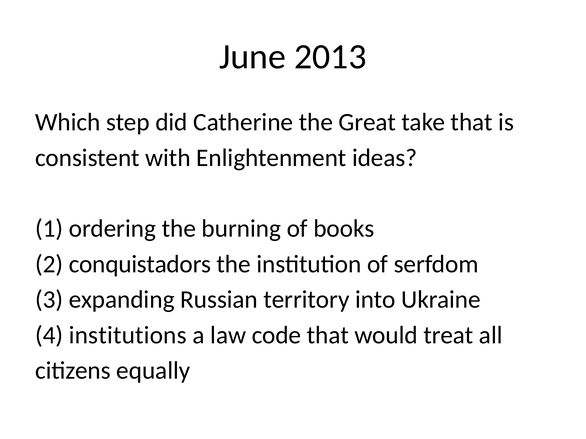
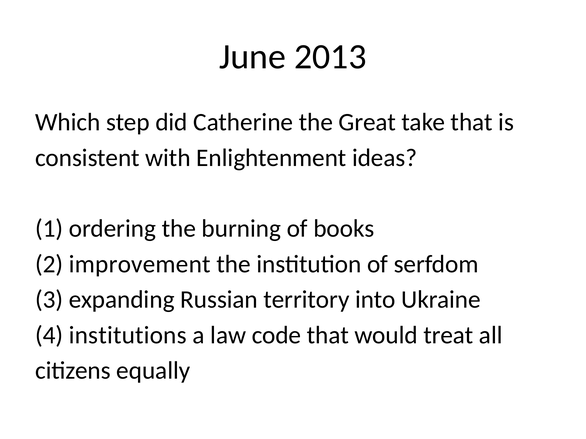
conquistadors: conquistadors -> improvement
